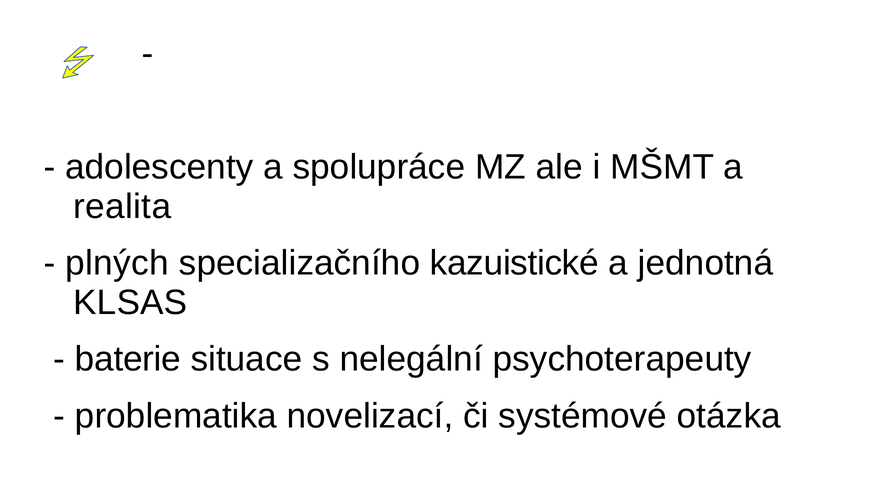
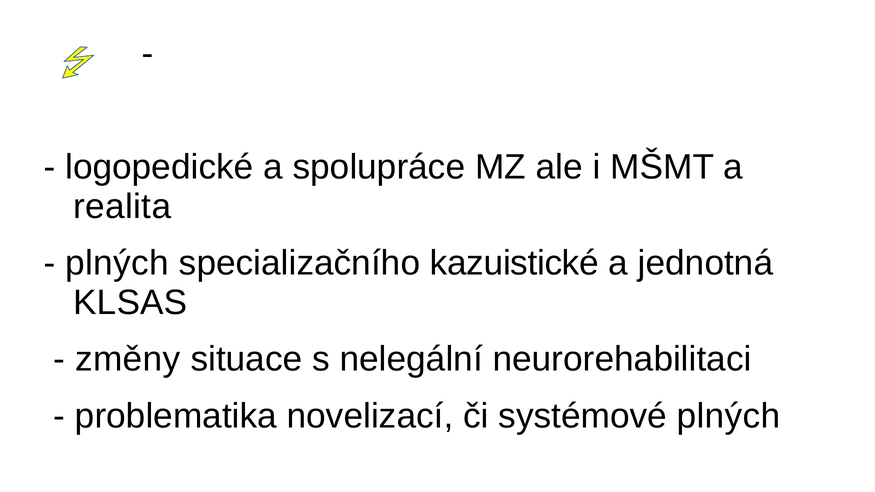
adolescenty: adolescenty -> logopedické
baterie: baterie -> změny
psychoterapeuty: psychoterapeuty -> neurorehabilitaci
systémové otázka: otázka -> plných
